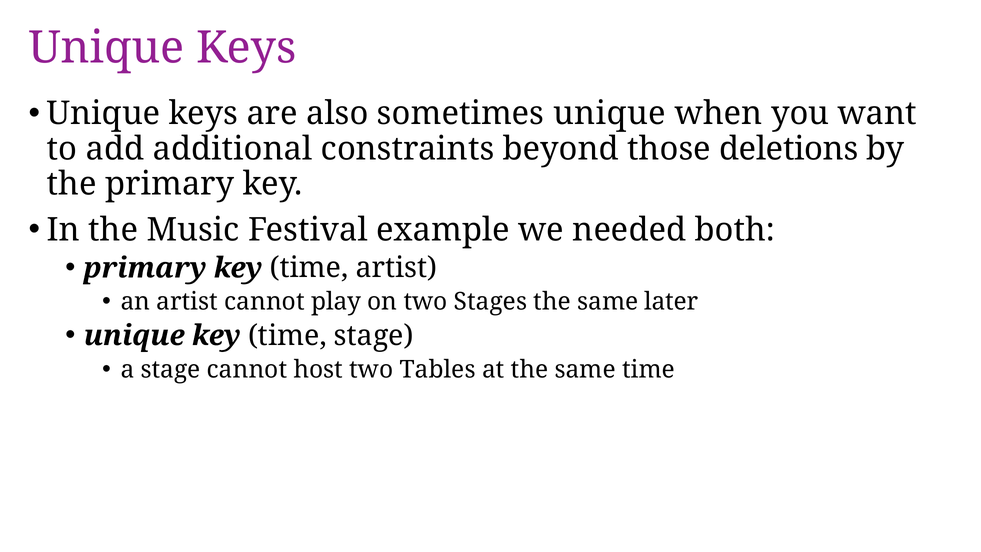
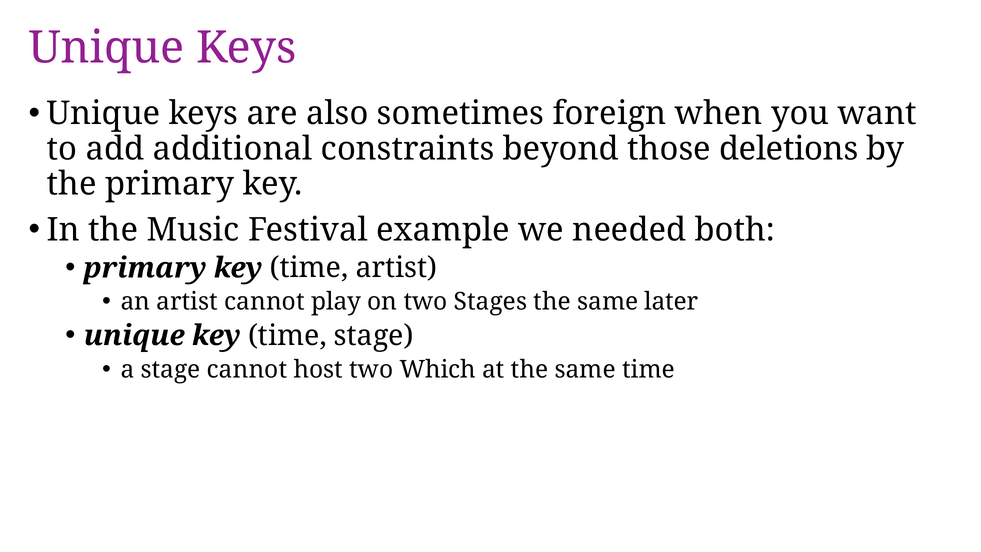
sometimes unique: unique -> foreign
Tables: Tables -> Which
